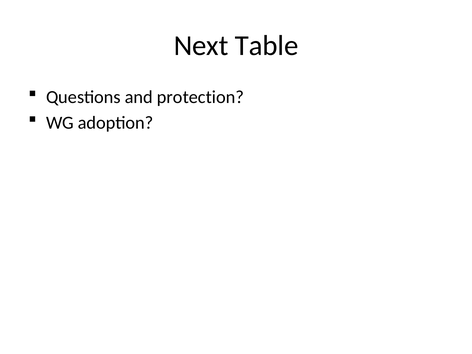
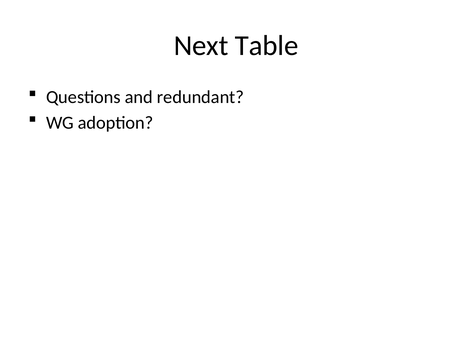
protection: protection -> redundant
